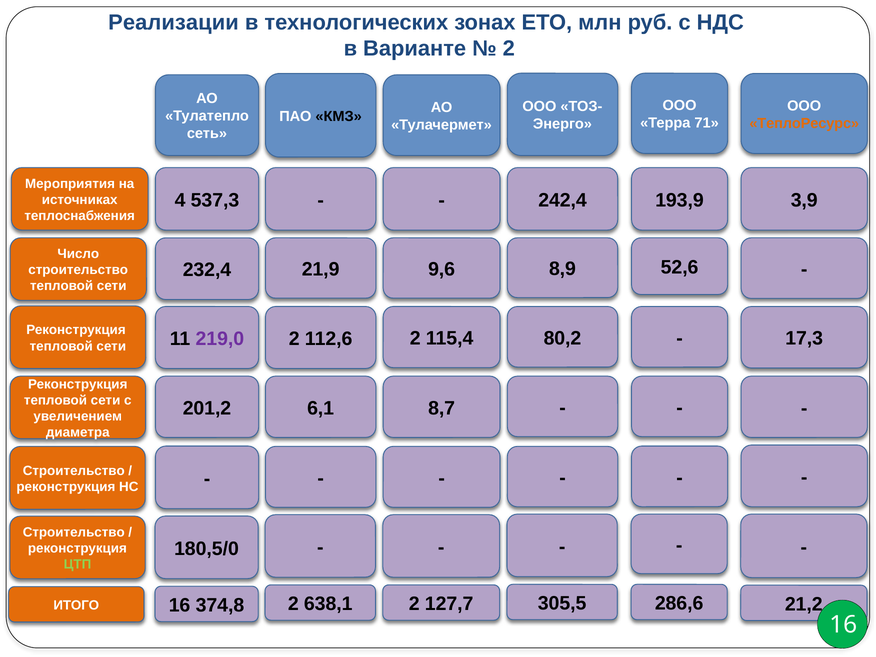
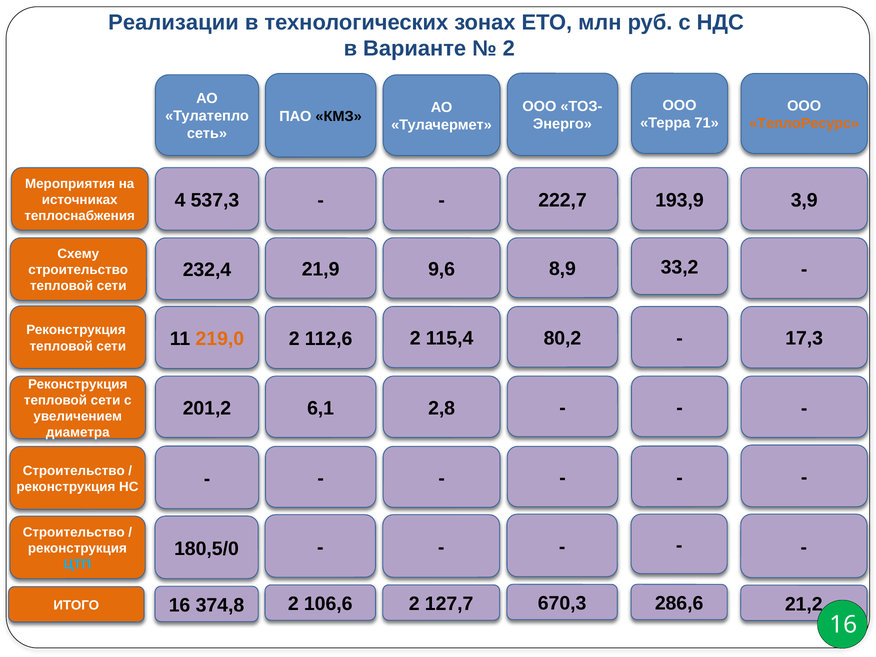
242,4: 242,4 -> 222,7
Число: Число -> Схему
52,6: 52,6 -> 33,2
219,0 colour: purple -> orange
8,7: 8,7 -> 2,8
ЦТП colour: light green -> light blue
305,5: 305,5 -> 670,3
638,1: 638,1 -> 106,6
